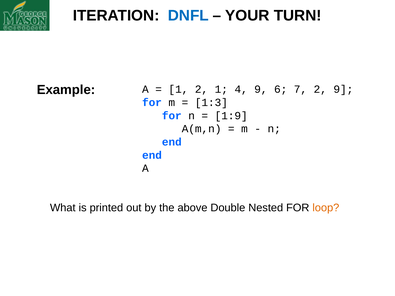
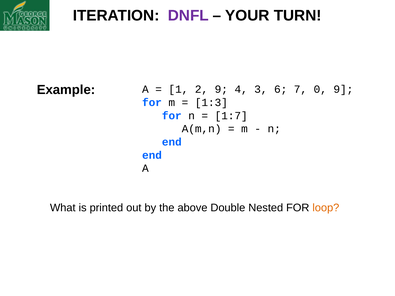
DNFL colour: blue -> purple
2 1: 1 -> 9
4 9: 9 -> 3
7 2: 2 -> 0
1:9: 1:9 -> 1:7
